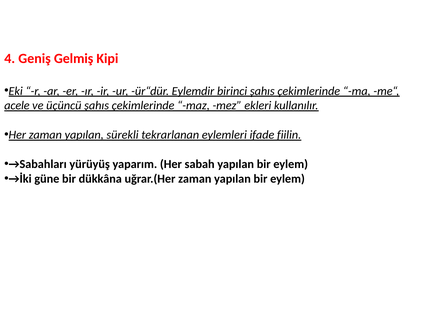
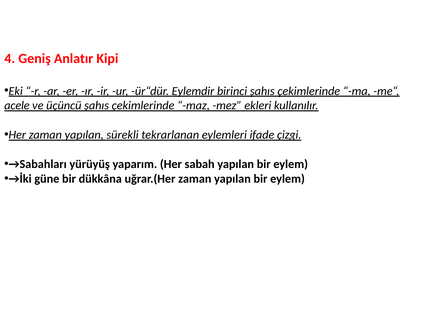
Gelmiş: Gelmiş -> Anlatır
fiilin: fiilin -> çizgi
